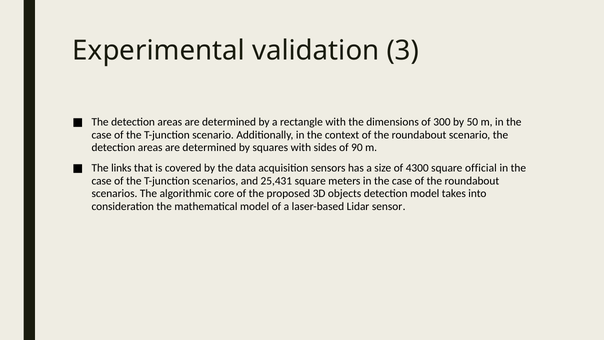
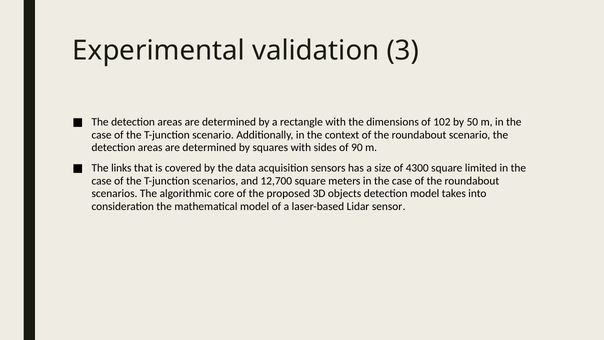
300: 300 -> 102
official: official -> limited
25,431: 25,431 -> 12,700
